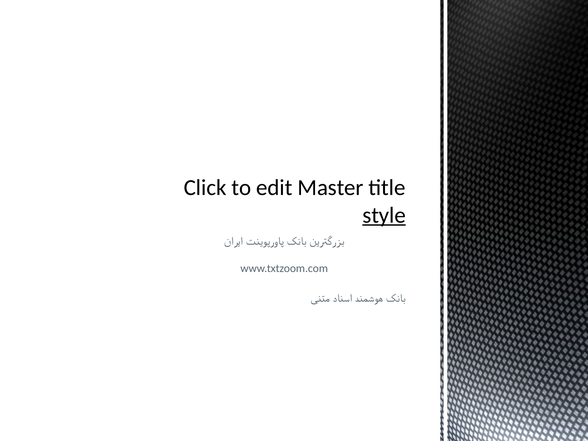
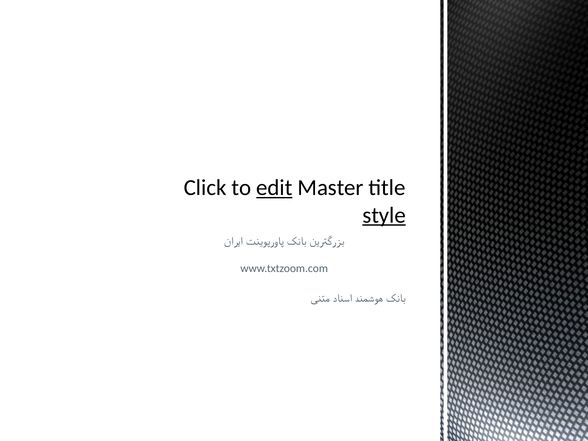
edit underline: none -> present
